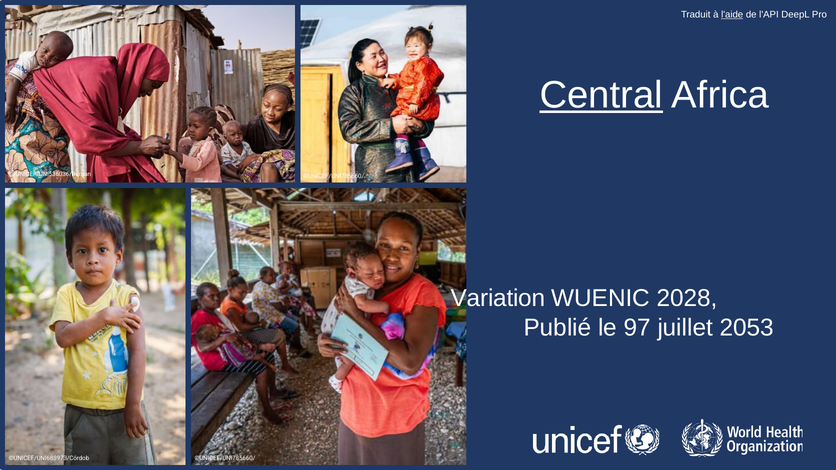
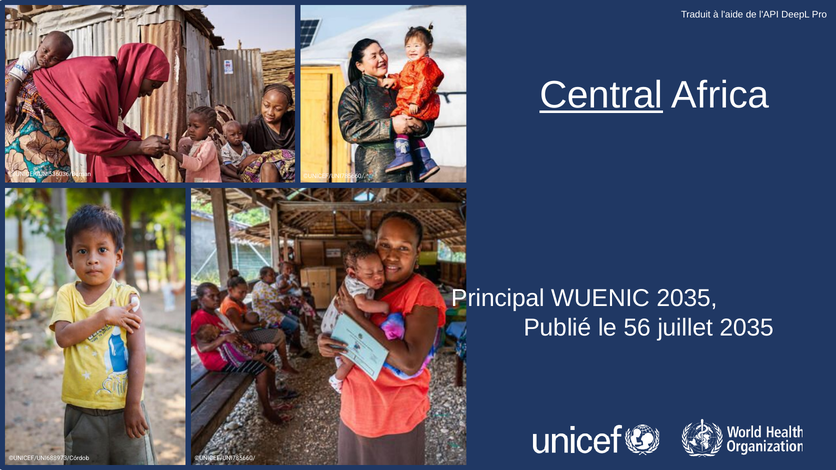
l'aide underline: present -> none
Variation: Variation -> Principal
WUENIC 2028: 2028 -> 2035
97: 97 -> 56
juillet 2053: 2053 -> 2035
